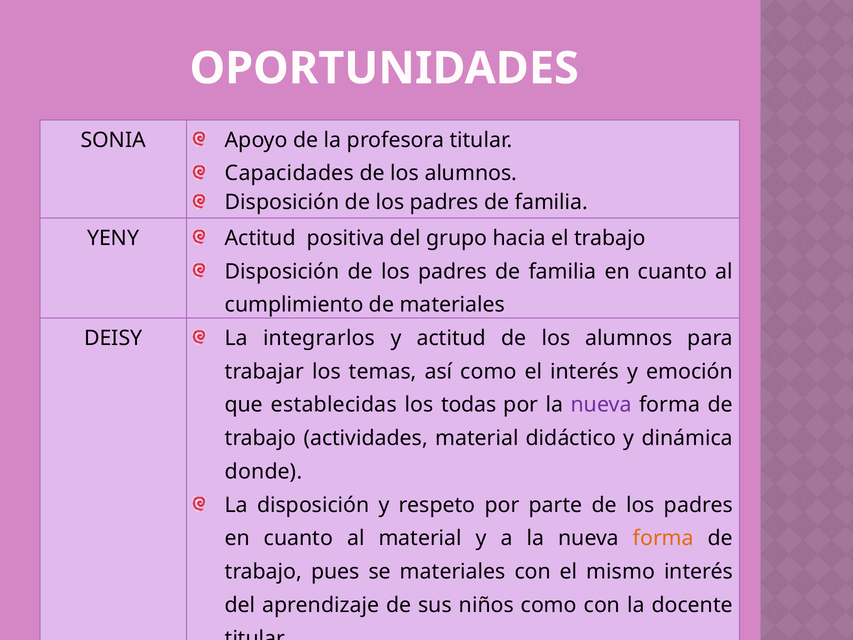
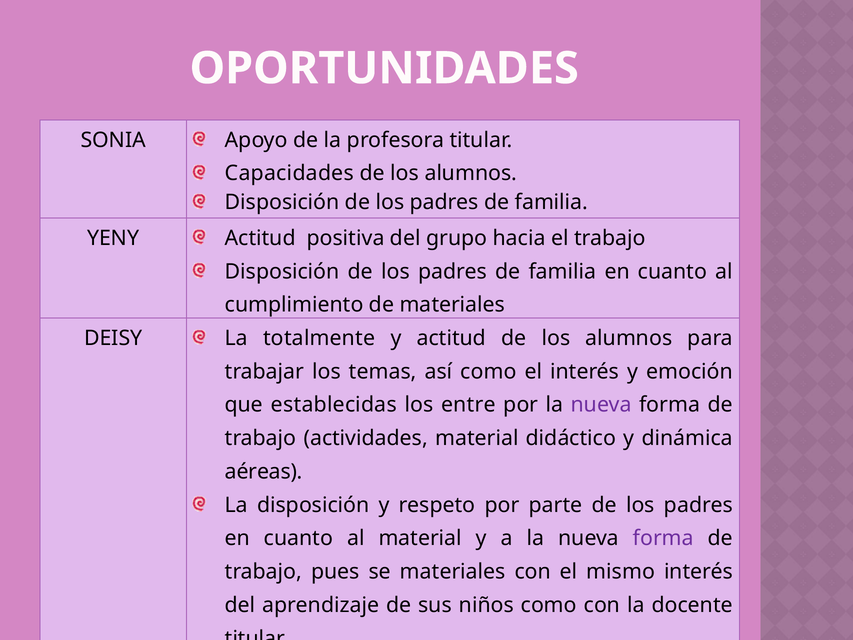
integrarlos: integrarlos -> totalmente
todas: todas -> entre
donde: donde -> aéreas
forma at (663, 538) colour: orange -> purple
